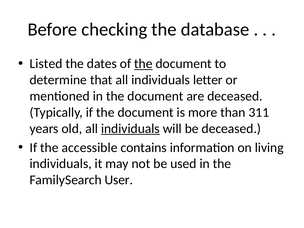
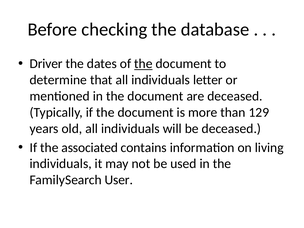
Listed: Listed -> Driver
311: 311 -> 129
individuals at (130, 129) underline: present -> none
accessible: accessible -> associated
